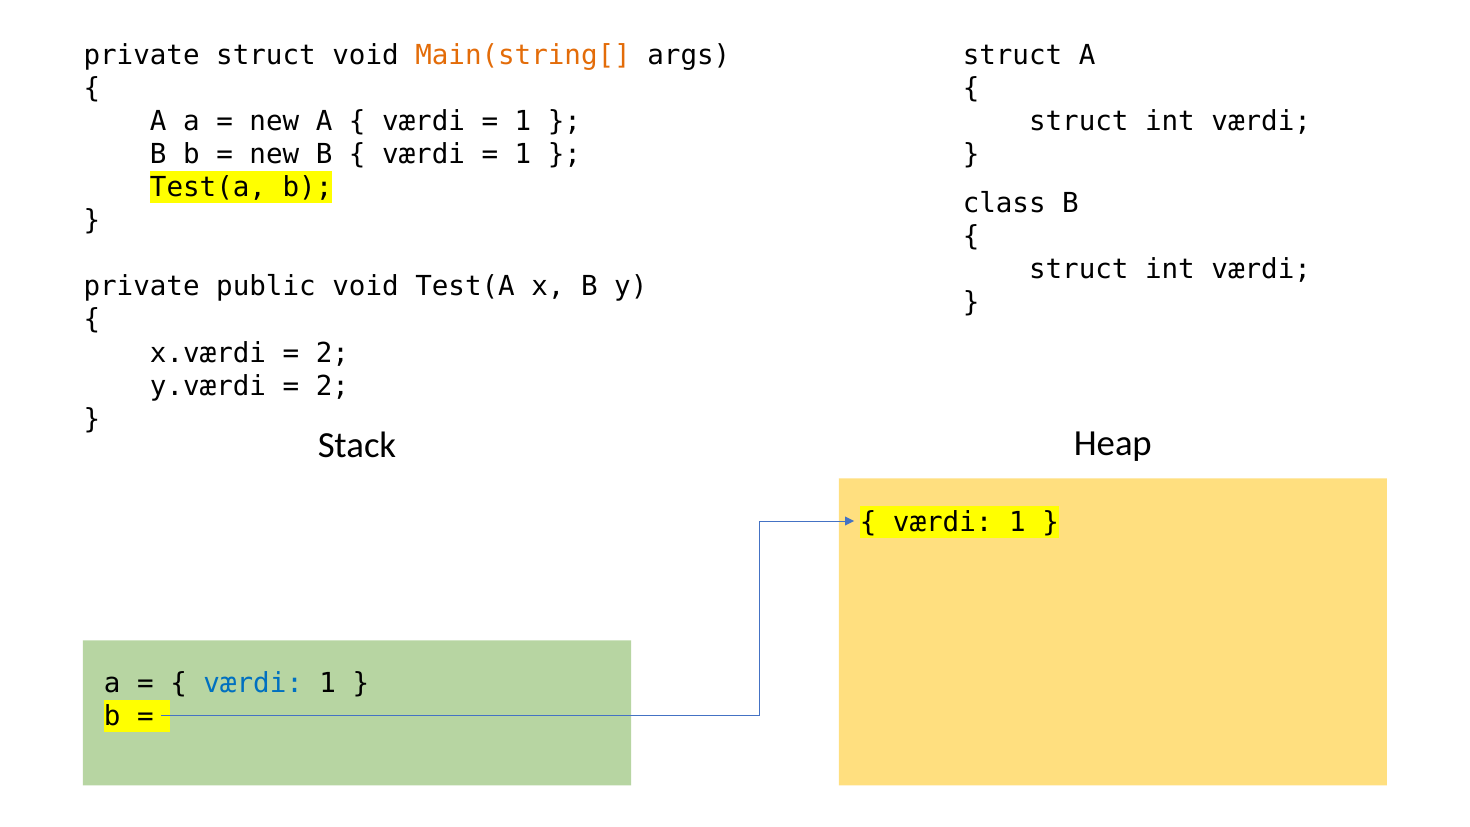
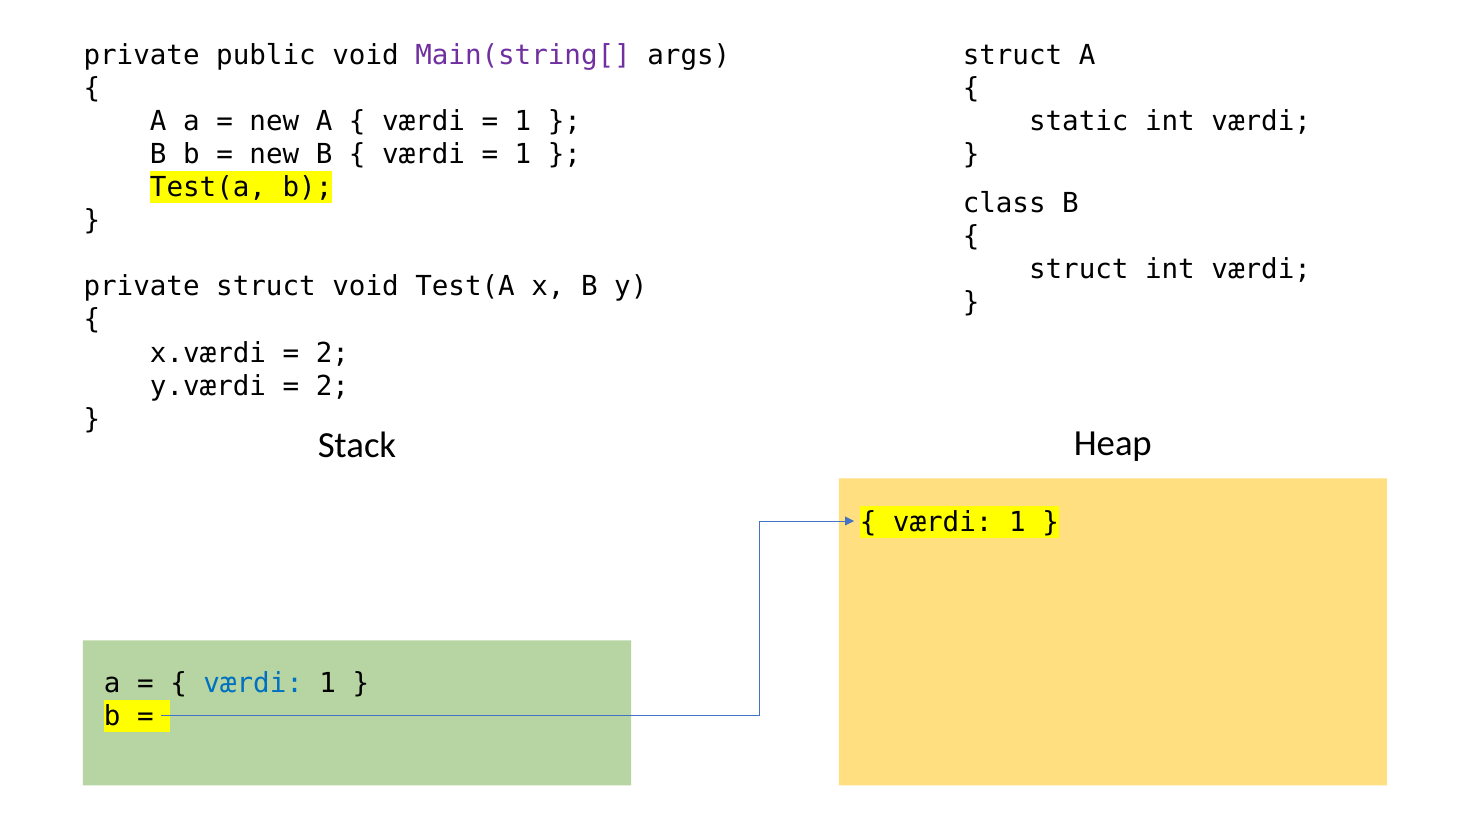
private struct: struct -> public
Main(string[ colour: orange -> purple
struct at (1079, 121): struct -> static
private public: public -> struct
